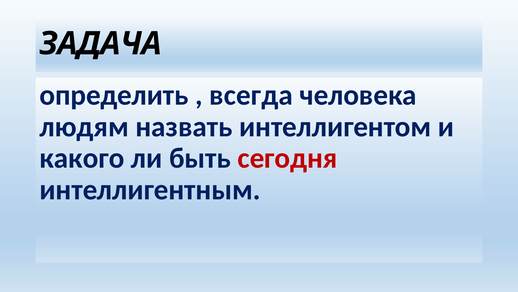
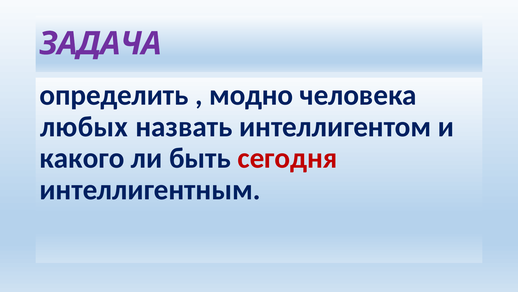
ЗАДАЧА colour: black -> purple
всегда: всегда -> модно
людям: людям -> любых
